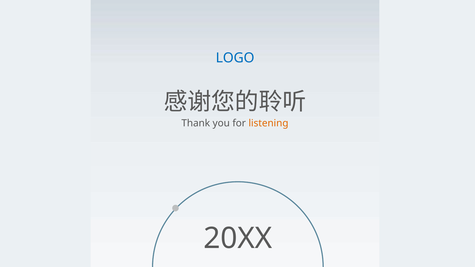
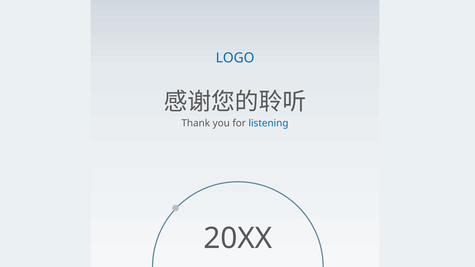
listening colour: orange -> blue
